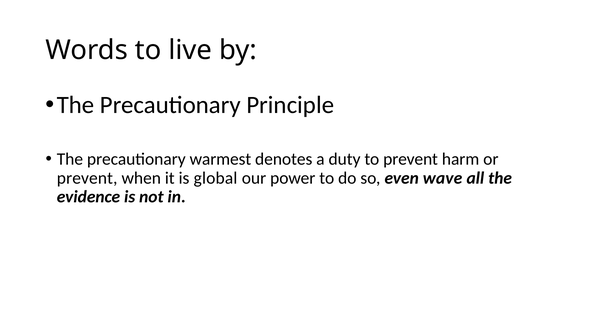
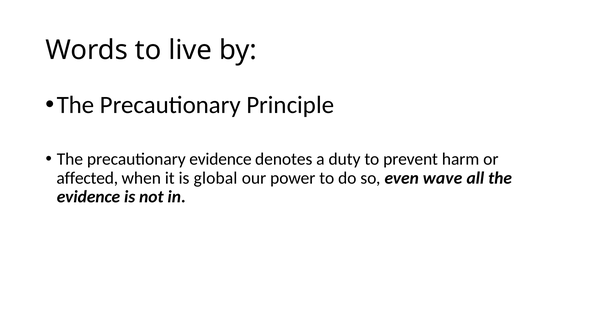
precautionary warmest: warmest -> evidence
prevent at (87, 178): prevent -> affected
